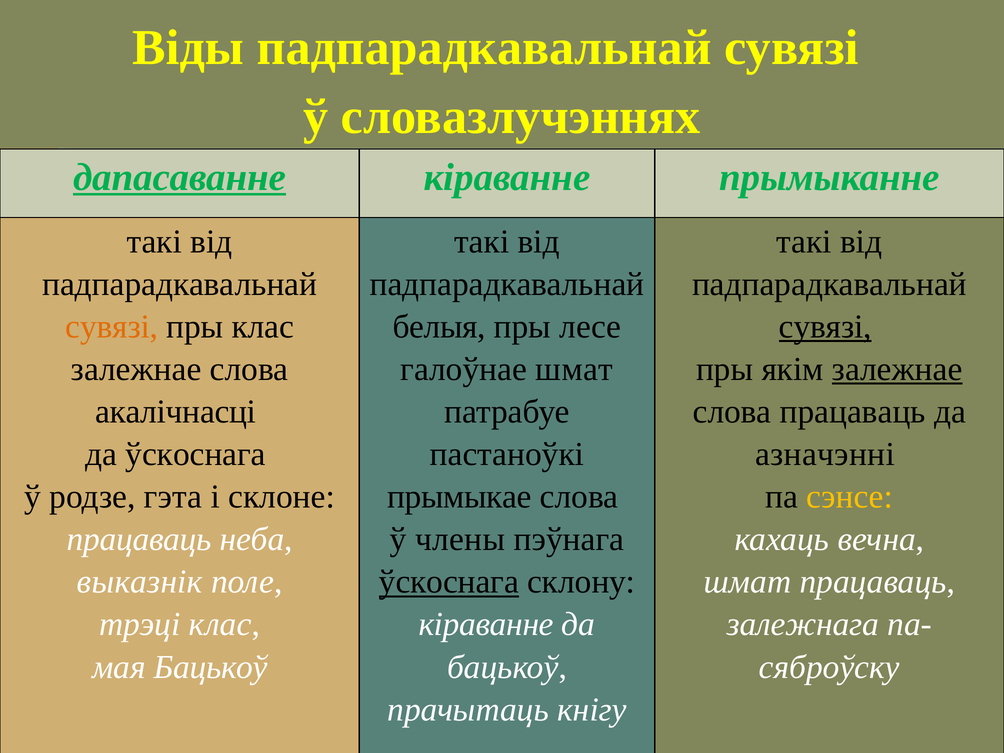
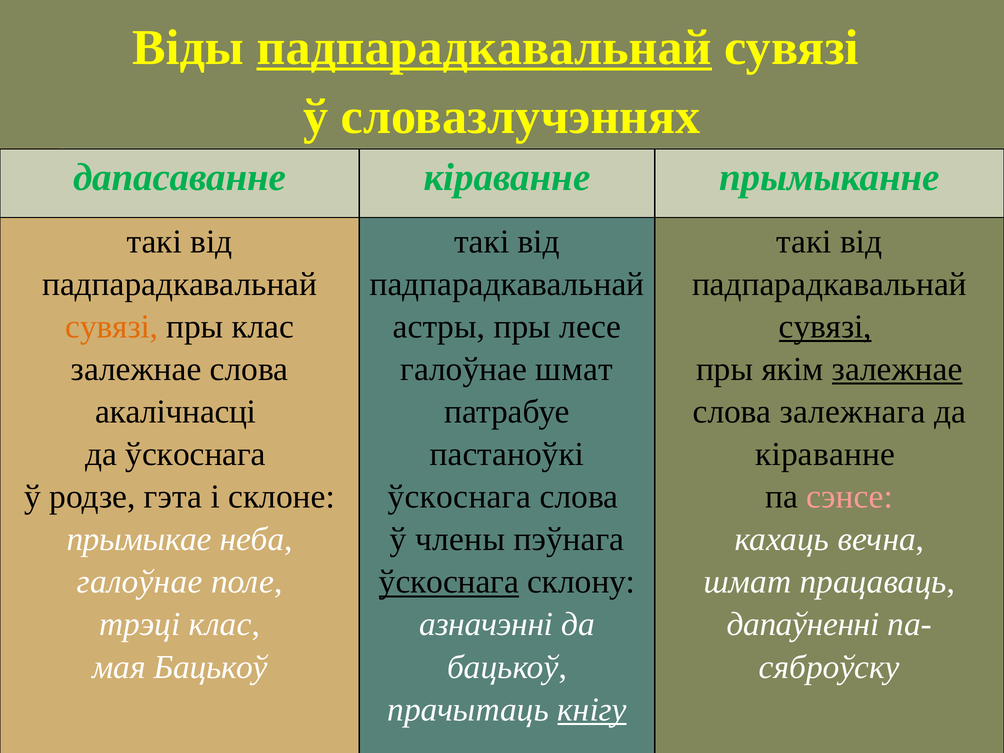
падпарадкавальнай at (484, 48) underline: none -> present
дапасаванне underline: present -> none
белыя: белыя -> астры
слова працаваць: працаваць -> залежнага
азначэнні at (825, 454): азначэнні -> кіраванне
прымыкае at (460, 497): прымыкае -> ўскоснага
сэнсе colour: yellow -> pink
працаваць at (139, 539): працаваць -> прымыкае
выказнік at (140, 582): выказнік -> галоўнае
кіраванне at (486, 624): кіраванне -> азначэнні
залежнага: залежнага -> дапаўненні
кнігу underline: none -> present
